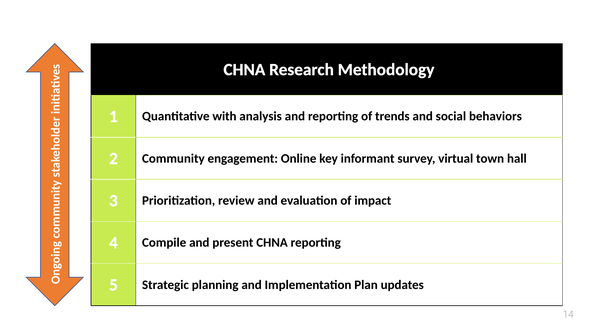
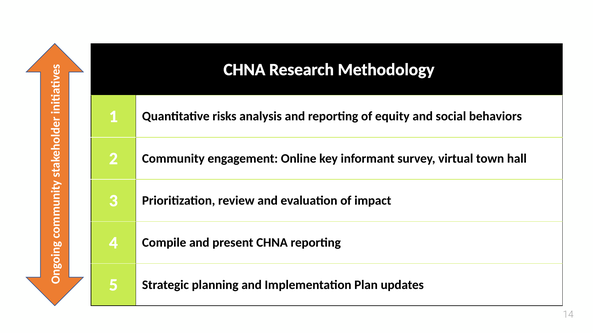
with: with -> risks
trends: trends -> equity
